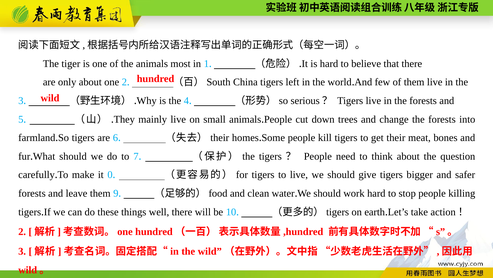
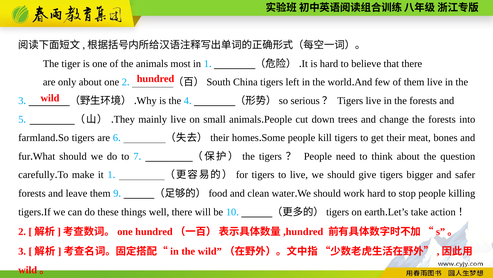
it 0: 0 -> 1
